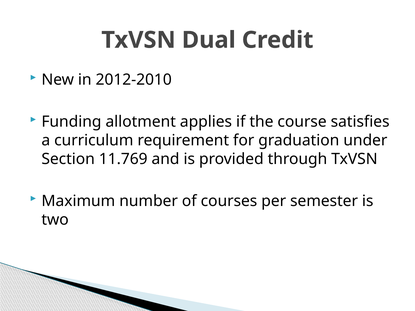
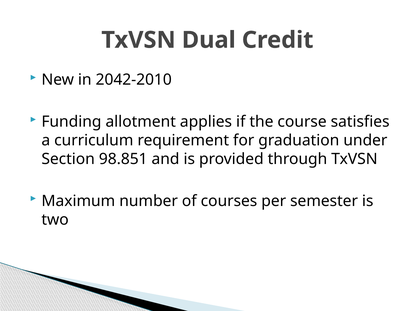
2012-2010: 2012-2010 -> 2042-2010
11.769: 11.769 -> 98.851
